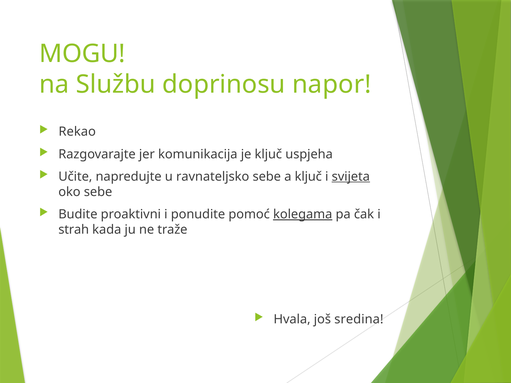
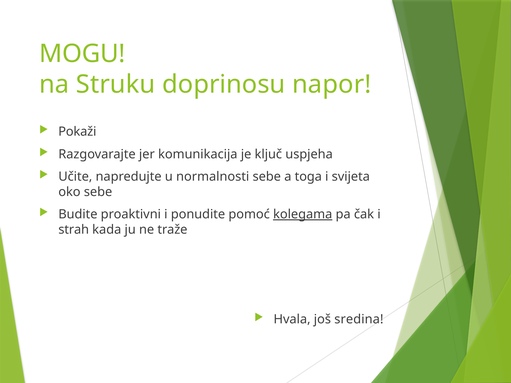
Službu: Službu -> Struku
Rekao: Rekao -> Pokaži
ravnateljsko: ravnateljsko -> normalnosti
a ključ: ključ -> toga
svijeta underline: present -> none
